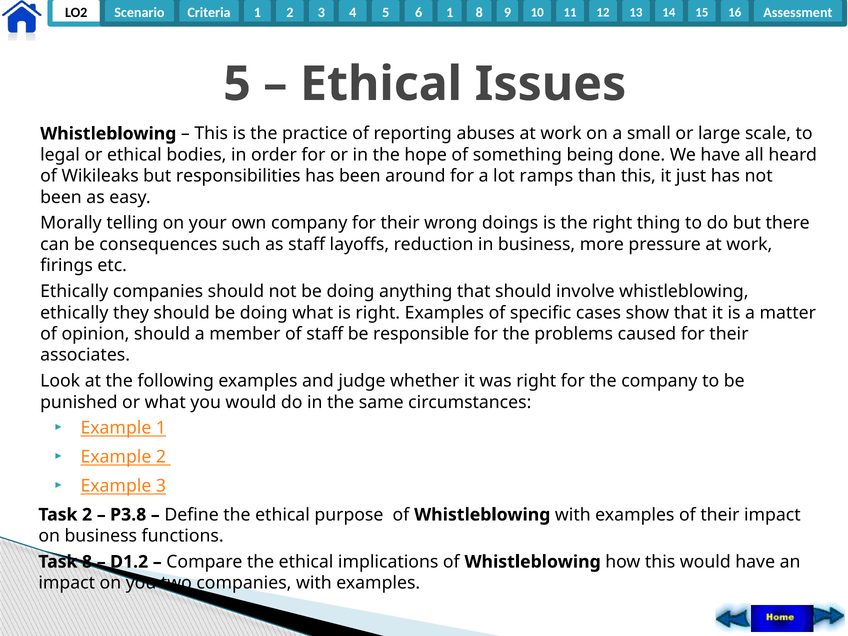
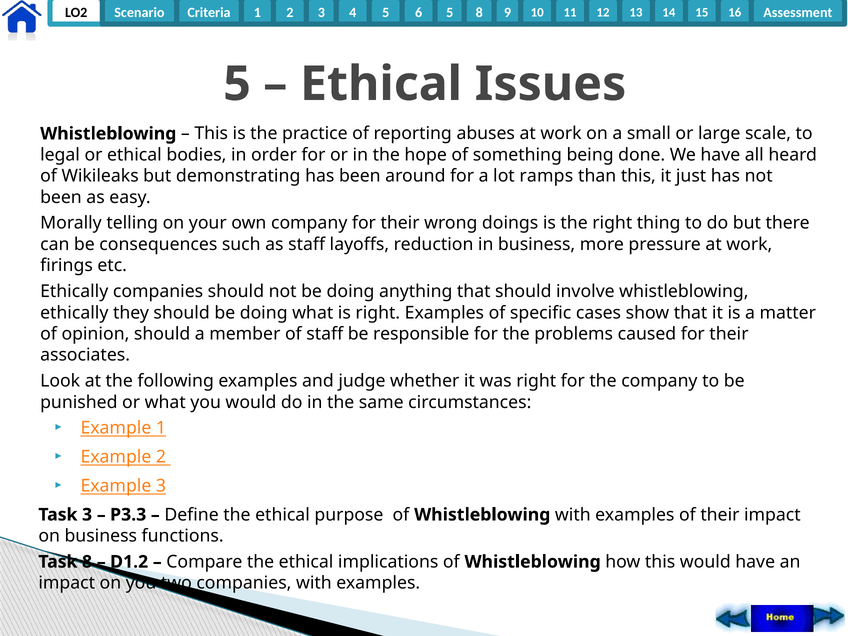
1 at (450, 12): 1 -> 5
responsibilities: responsibilities -> demonstrating
Task 2: 2 -> 3
P3.8: P3.8 -> P3.3
